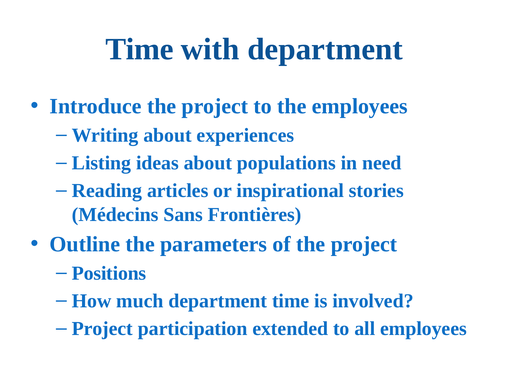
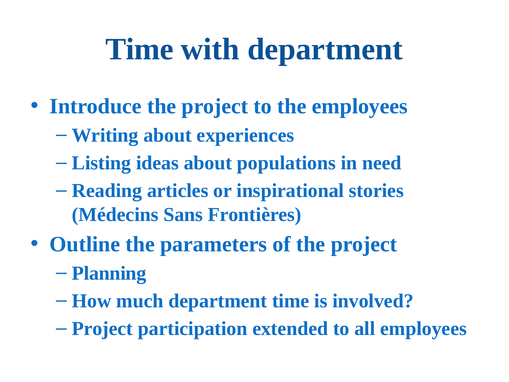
Positions: Positions -> Planning
